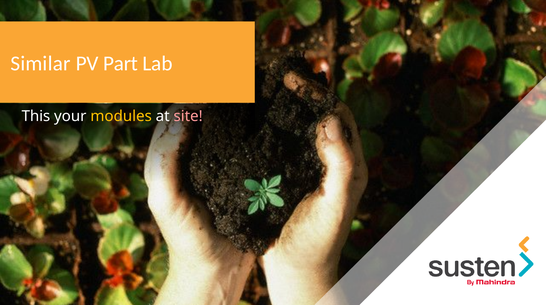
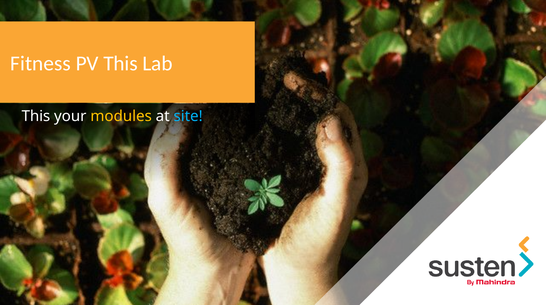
Similar: Similar -> Fitness
PV Part: Part -> This
site colour: pink -> light blue
